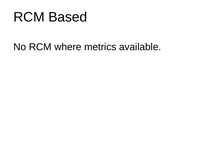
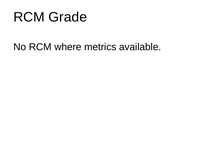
Based: Based -> Grade
